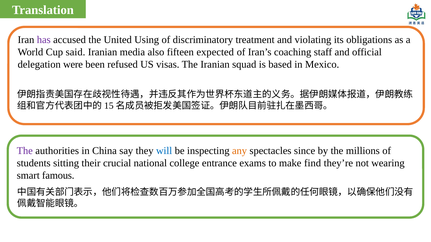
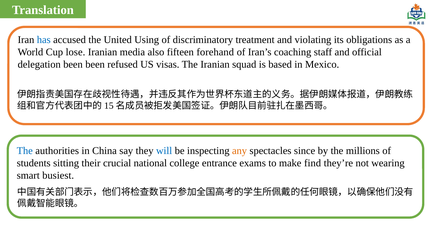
has colour: purple -> blue
said: said -> lose
expected: expected -> forehand
delegation were: were -> been
The at (25, 151) colour: purple -> blue
famous: famous -> busiest
